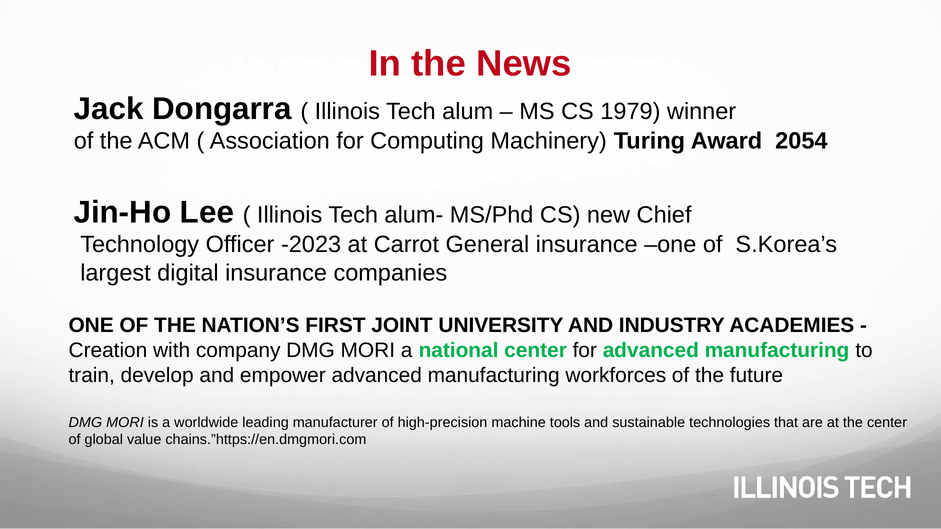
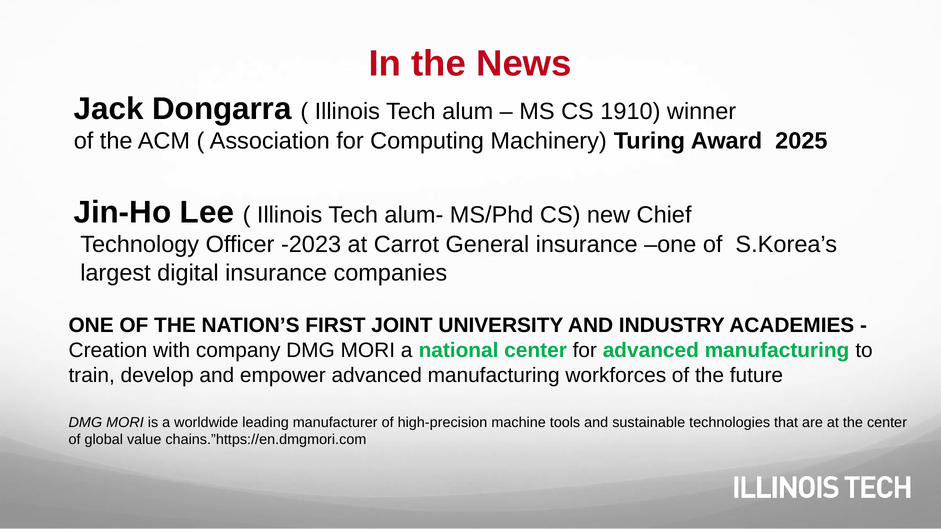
1979: 1979 -> 1910
2054: 2054 -> 2025
